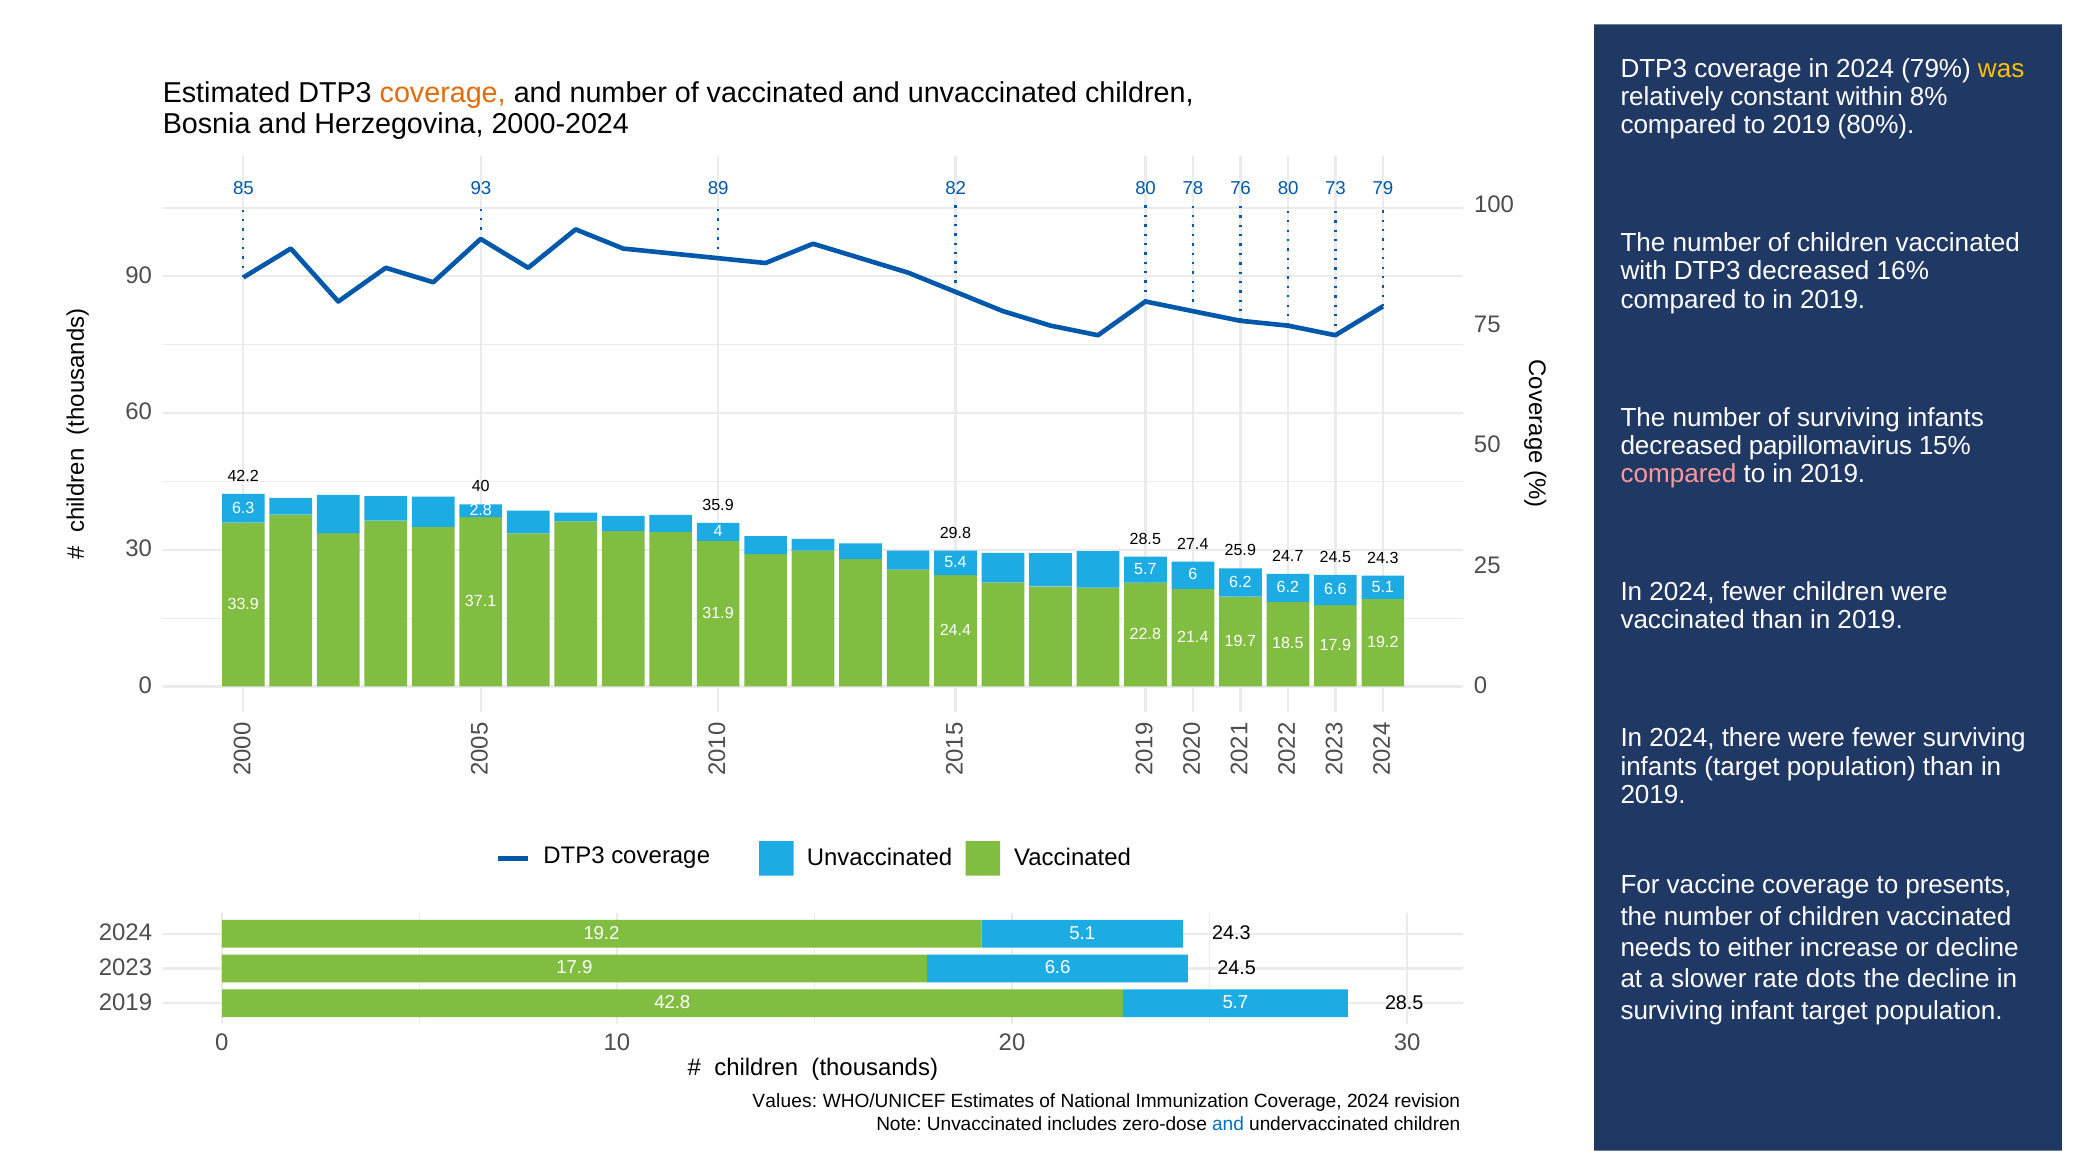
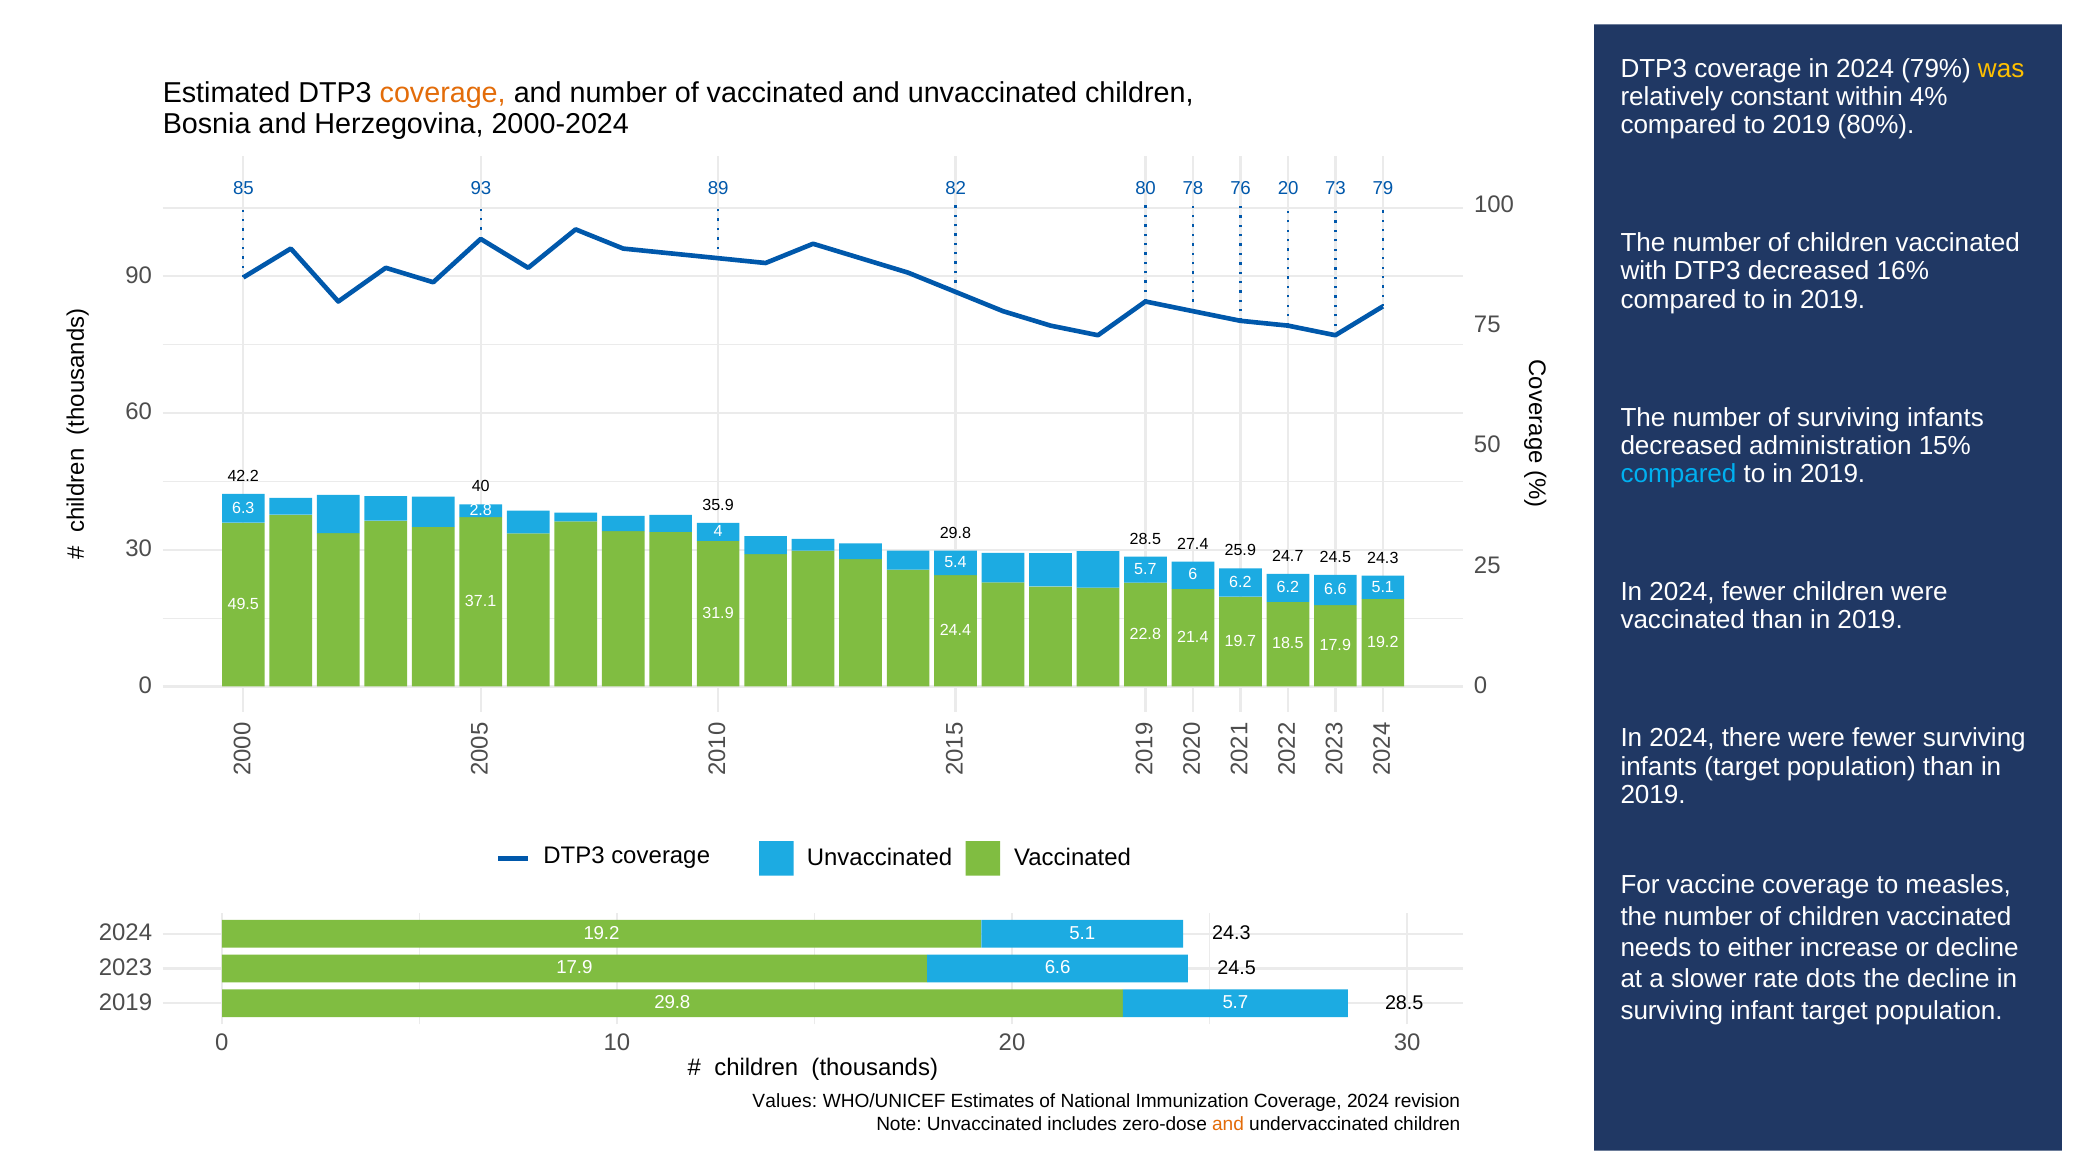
8%: 8% -> 4%
76 80: 80 -> 20
papillomavirus: papillomavirus -> administration
compared at (1678, 474) colour: pink -> light blue
33.9: 33.9 -> 49.5
presents: presents -> measles
42.8 at (672, 1002): 42.8 -> 29.8
and at (1228, 1123) colour: blue -> orange
